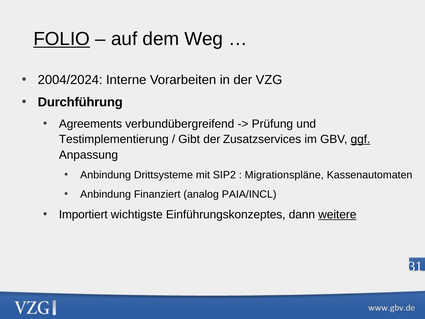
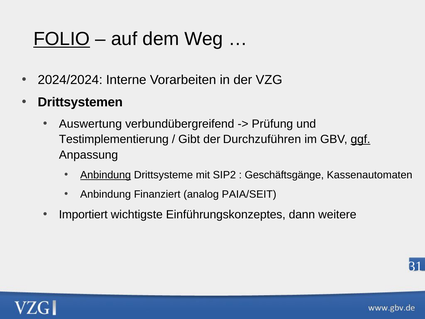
2004/2024: 2004/2024 -> 2024/2024
Durchführung: Durchführung -> Drittsystemen
Agreements: Agreements -> Auswertung
Zusatzservices: Zusatzservices -> Durchzuführen
Anbindung at (106, 175) underline: none -> present
Migrationspläne: Migrationspläne -> Geschäftsgänge
PAIA/INCL: PAIA/INCL -> PAIA/SEIT
weitere underline: present -> none
